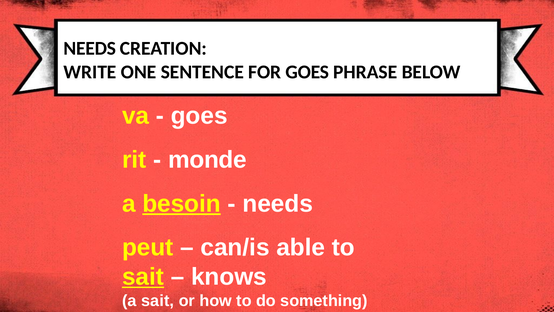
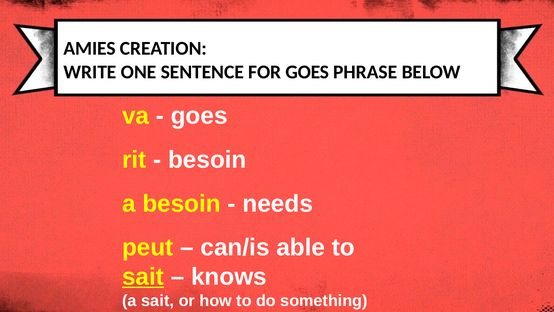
NEEDS at (90, 48): NEEDS -> AMIES
monde at (207, 160): monde -> besoin
besoin at (182, 203) underline: present -> none
